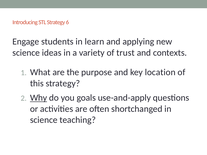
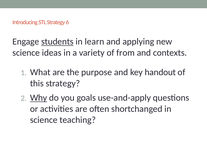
students underline: none -> present
trust: trust -> from
location: location -> handout
